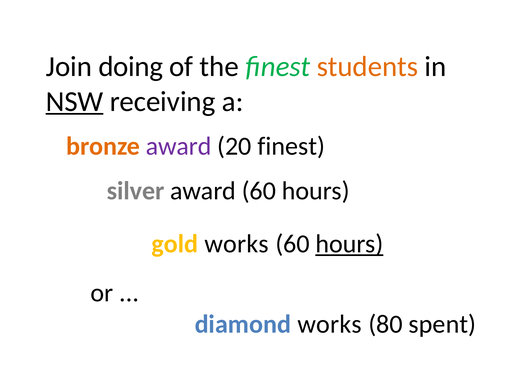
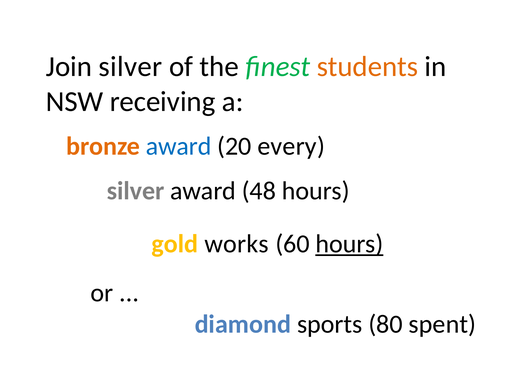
Join doing: doing -> silver
NSW underline: present -> none
award at (179, 146) colour: purple -> blue
20 finest: finest -> every
award 60: 60 -> 48
diamond works: works -> sports
